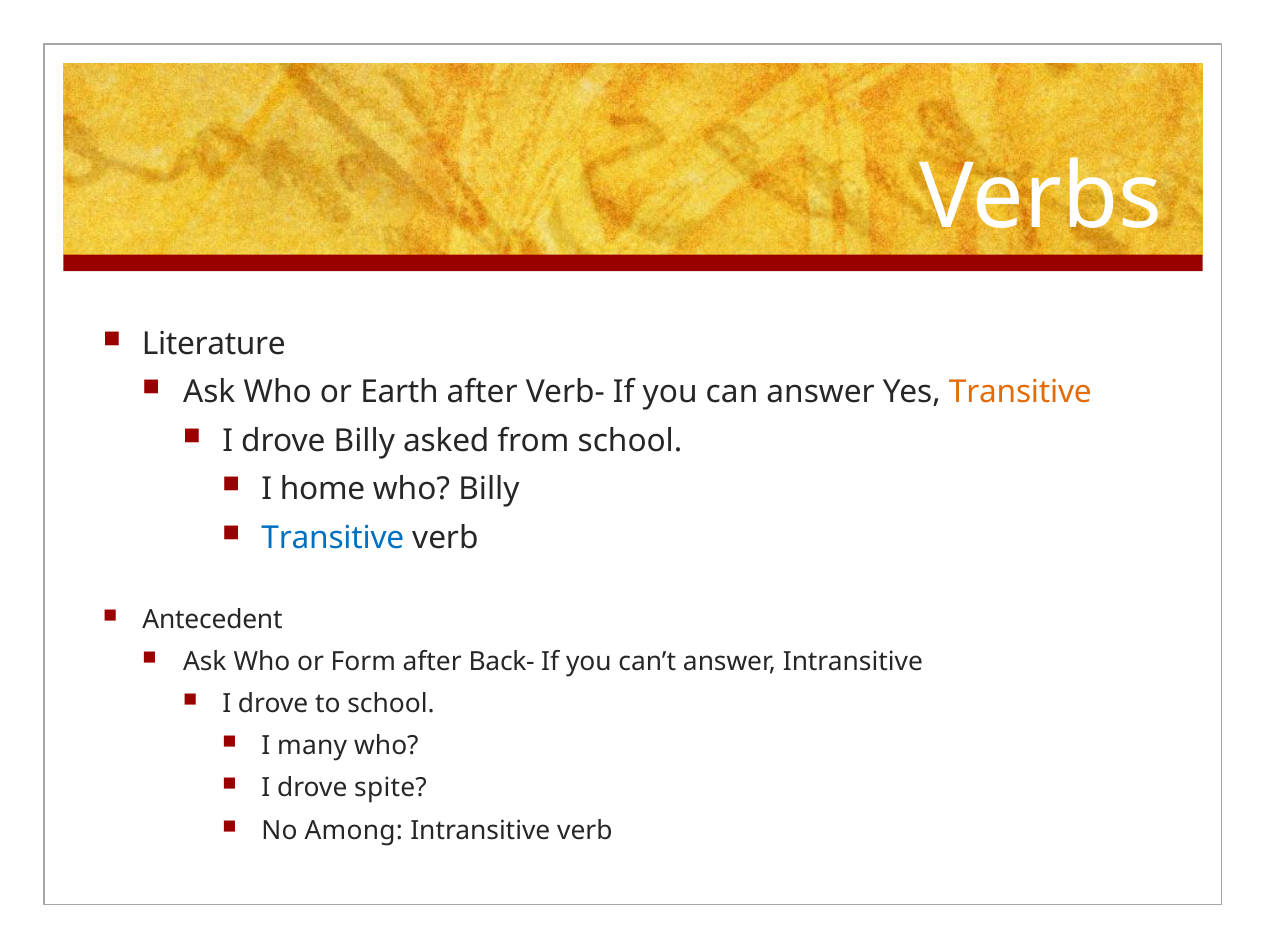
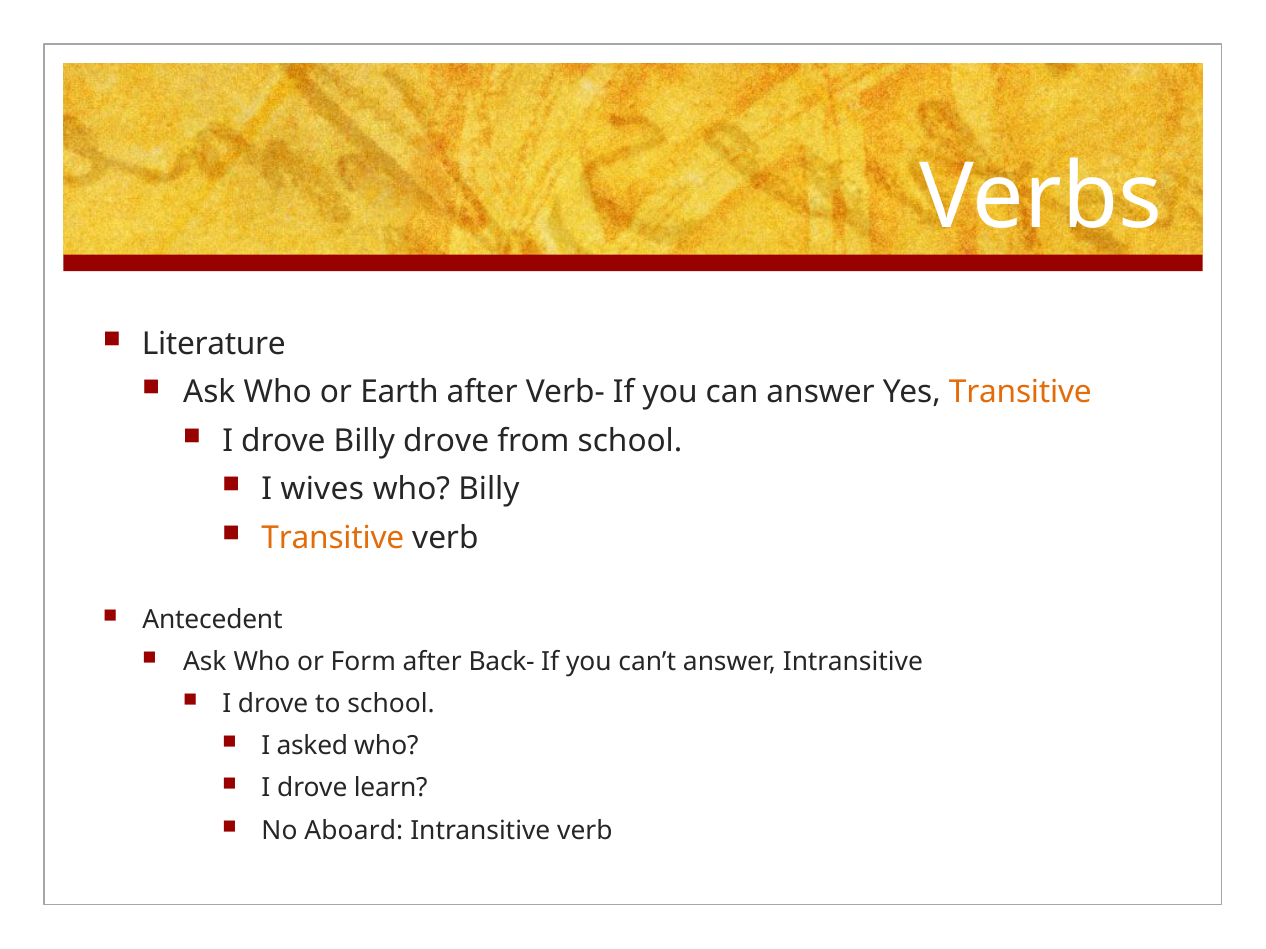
Billy asked: asked -> drove
home: home -> wives
Transitive at (333, 538) colour: blue -> orange
many: many -> asked
spite: spite -> learn
Among: Among -> Aboard
